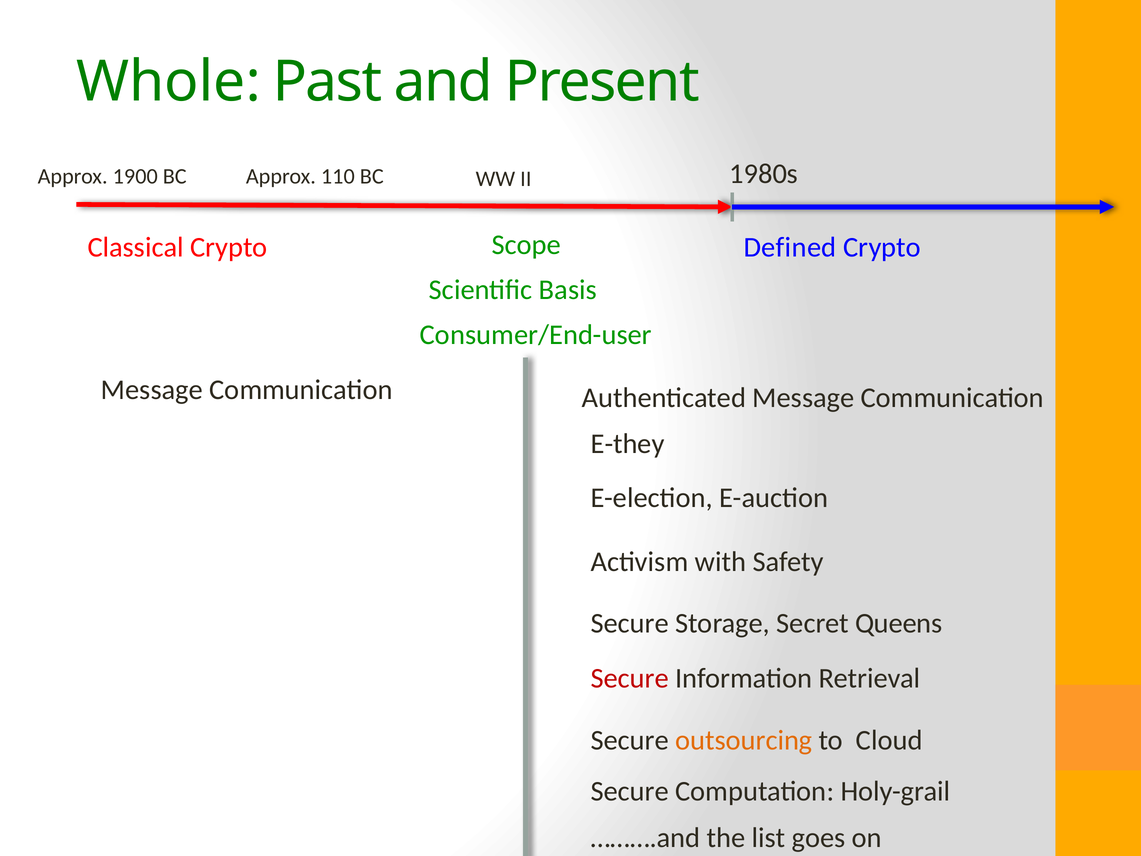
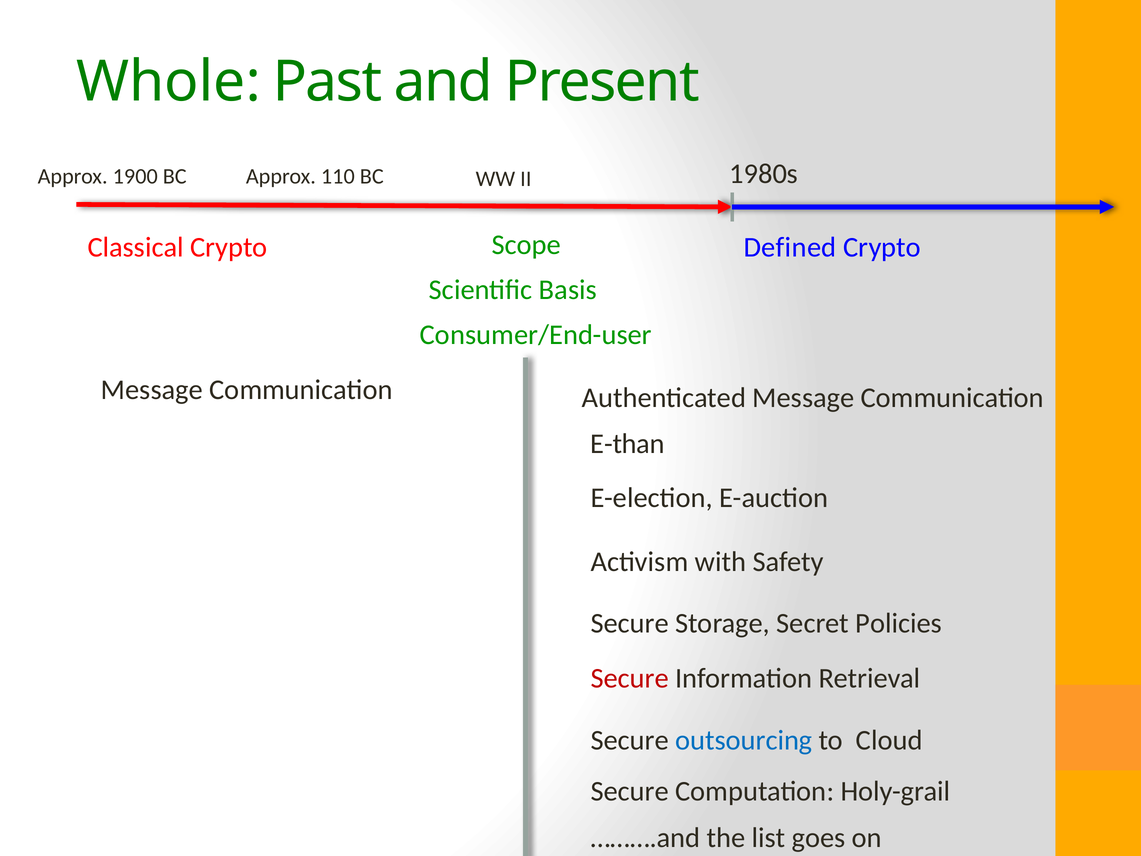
E-they: E-they -> E-than
Queens: Queens -> Policies
outsourcing colour: orange -> blue
